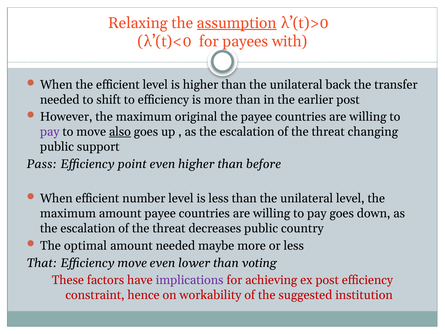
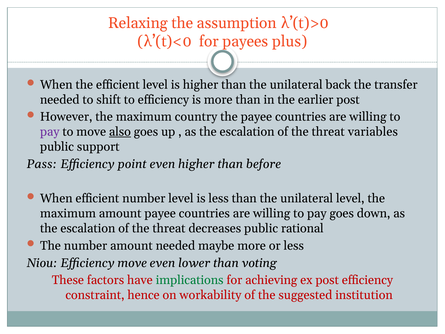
assumption underline: present -> none
with: with -> plus
original: original -> country
changing: changing -> variables
country: country -> rational
The optimal: optimal -> number
That: That -> Niou
implications colour: purple -> green
